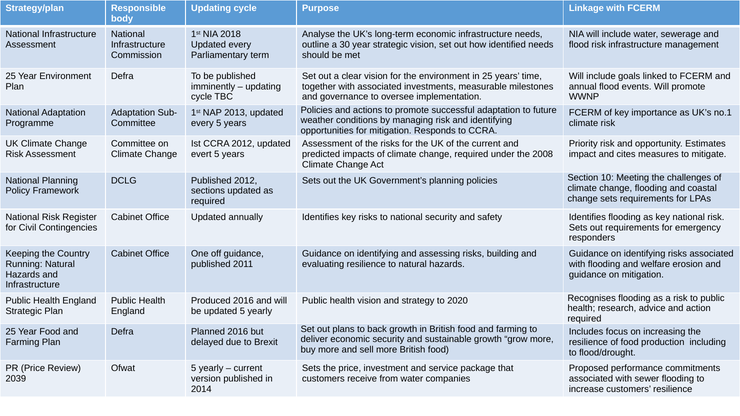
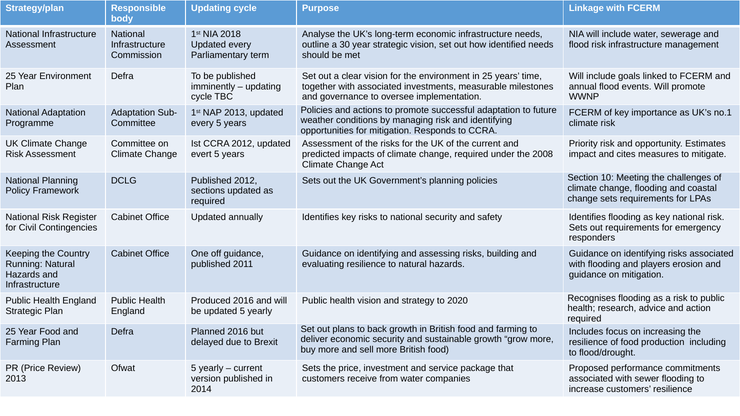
welfare: welfare -> players
2039 at (16, 379): 2039 -> 2013
